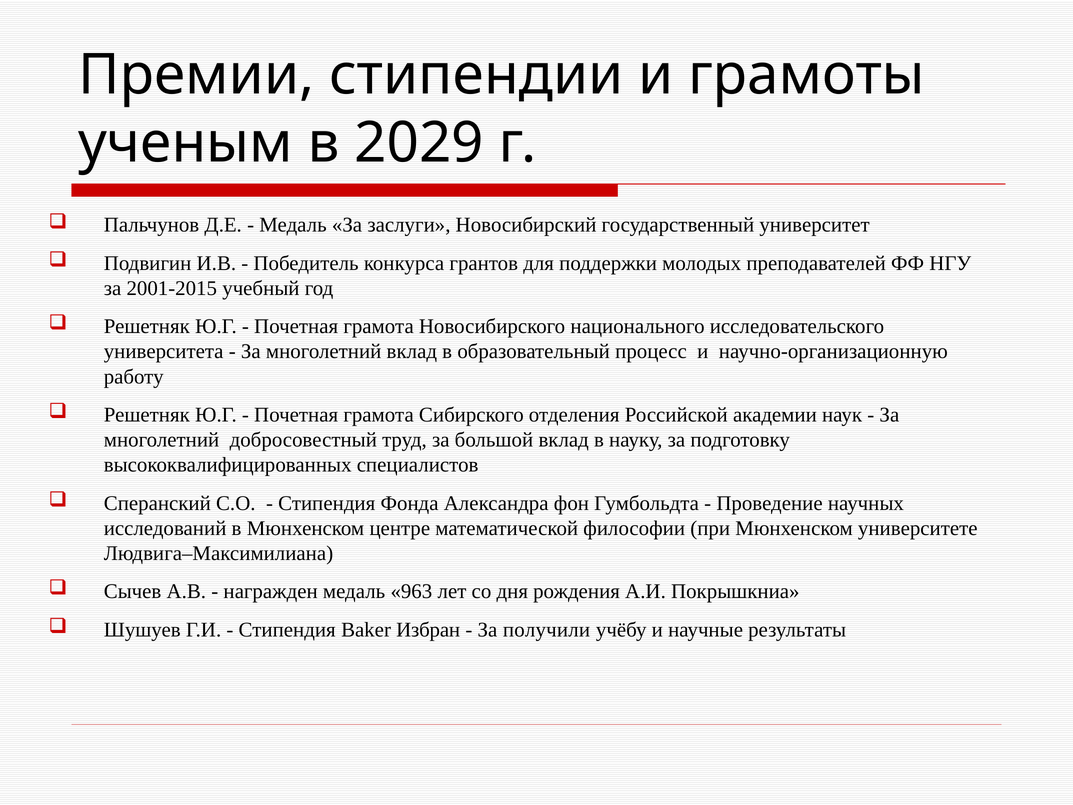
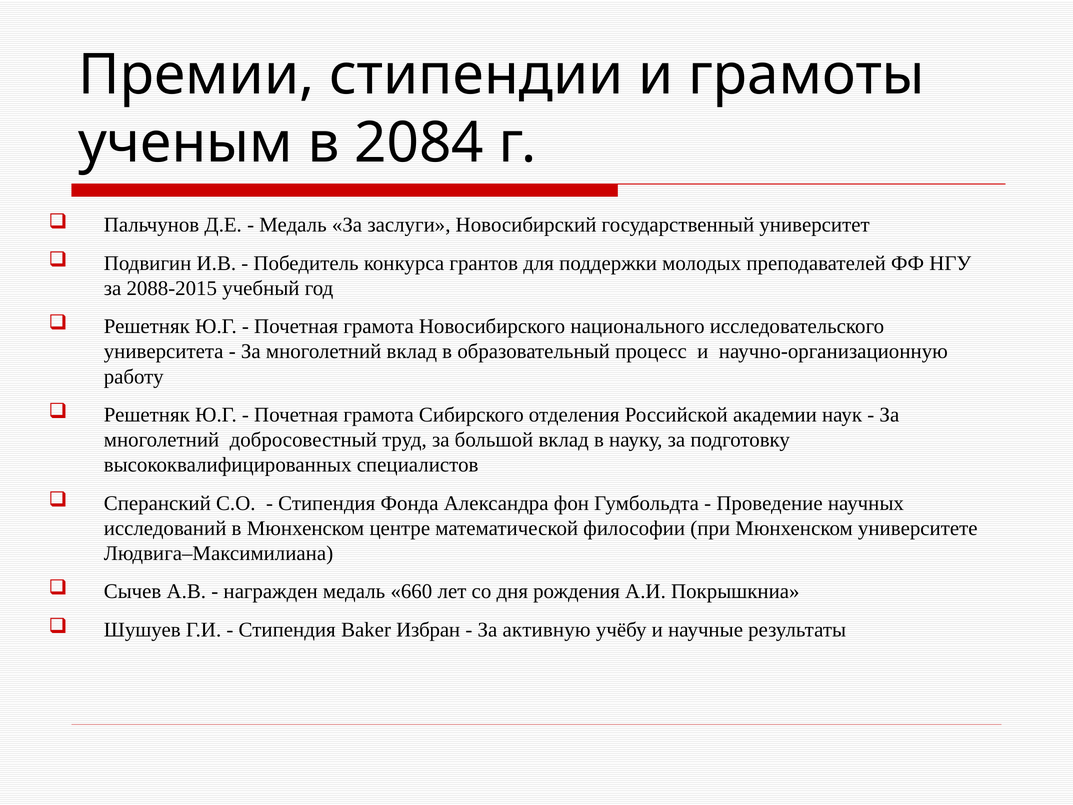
2029: 2029 -> 2084
2001-2015: 2001-2015 -> 2088-2015
963: 963 -> 660
получили: получили -> активную
